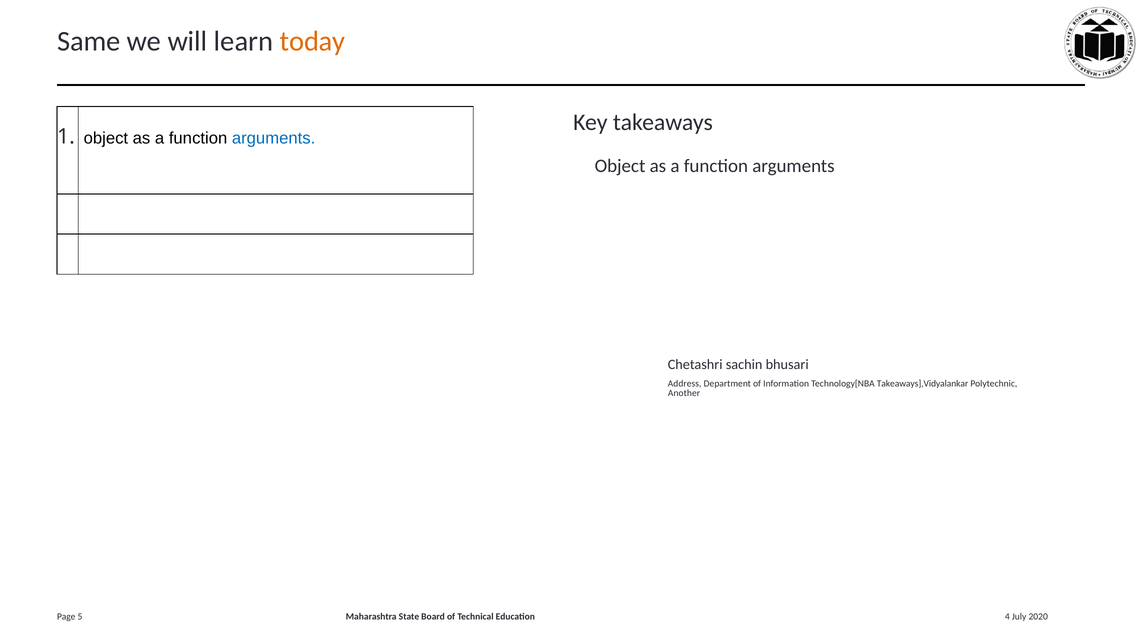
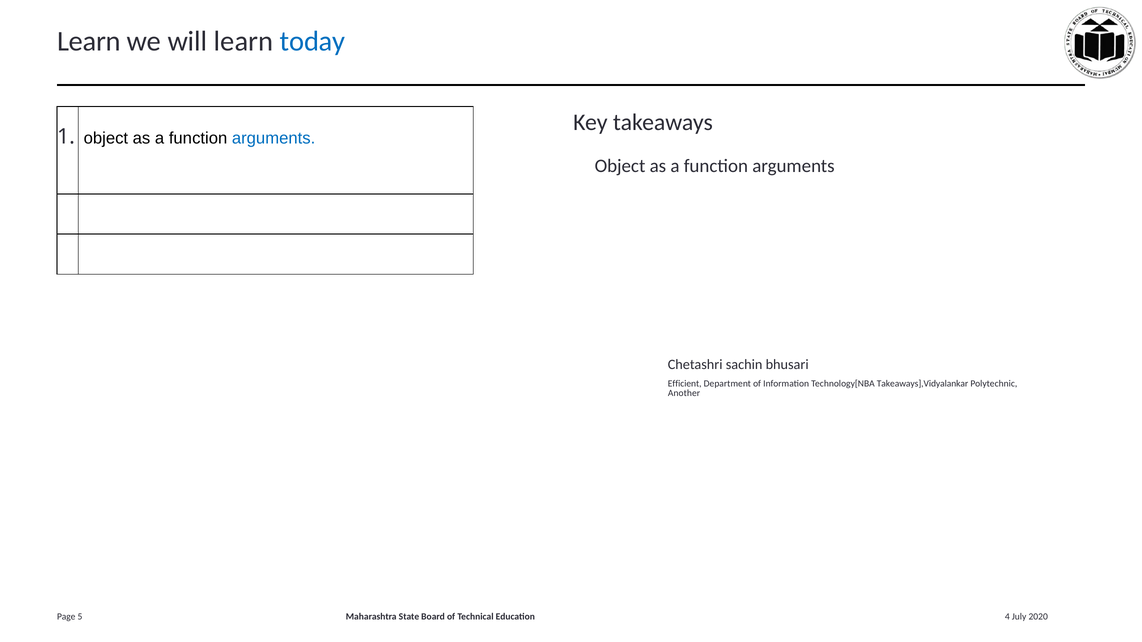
Same at (89, 41): Same -> Learn
today colour: orange -> blue
Address: Address -> Efficient
